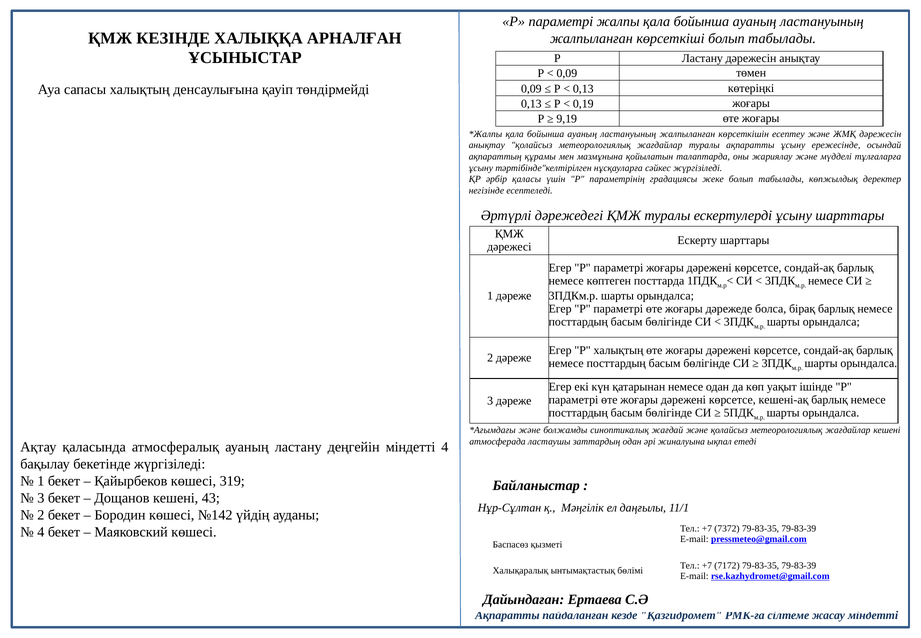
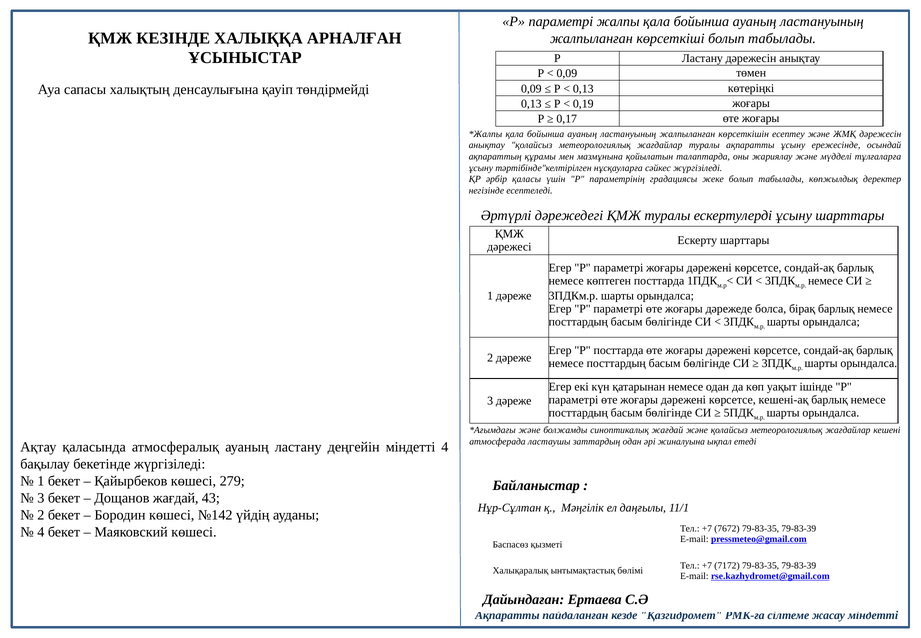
9,19: 9,19 -> 0,17
Р халықтың: халықтың -> посттарда
319: 319 -> 279
Дощанов кешені: кешені -> жағдай
7372: 7372 -> 7672
